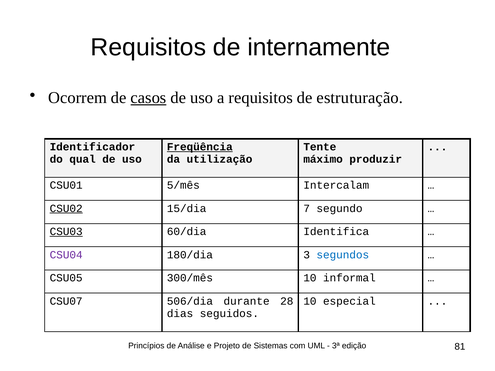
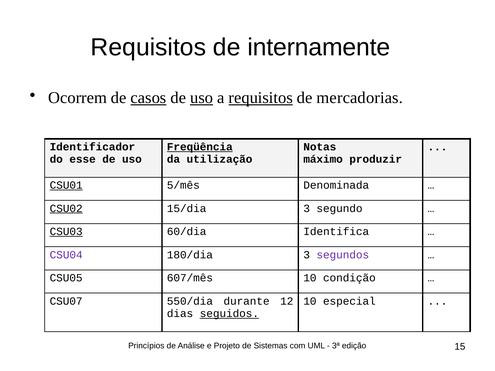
uso at (202, 98) underline: none -> present
requisitos at (261, 98) underline: none -> present
estruturação: estruturação -> mercadorias
Tente: Tente -> Notas
qual: qual -> esse
CSU01 underline: none -> present
Intercalam: Intercalam -> Denominada
15/dia 7: 7 -> 3
segundos colour: blue -> purple
300/mês: 300/mês -> 607/mês
informal: informal -> condição
506/dia: 506/dia -> 550/dia
28: 28 -> 12
seguidos underline: none -> present
81: 81 -> 15
